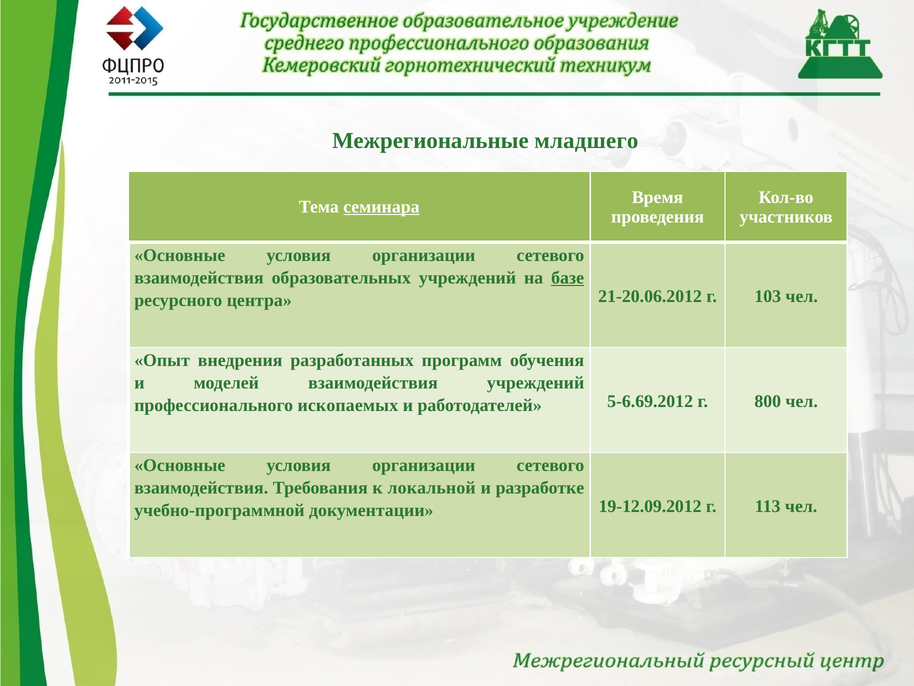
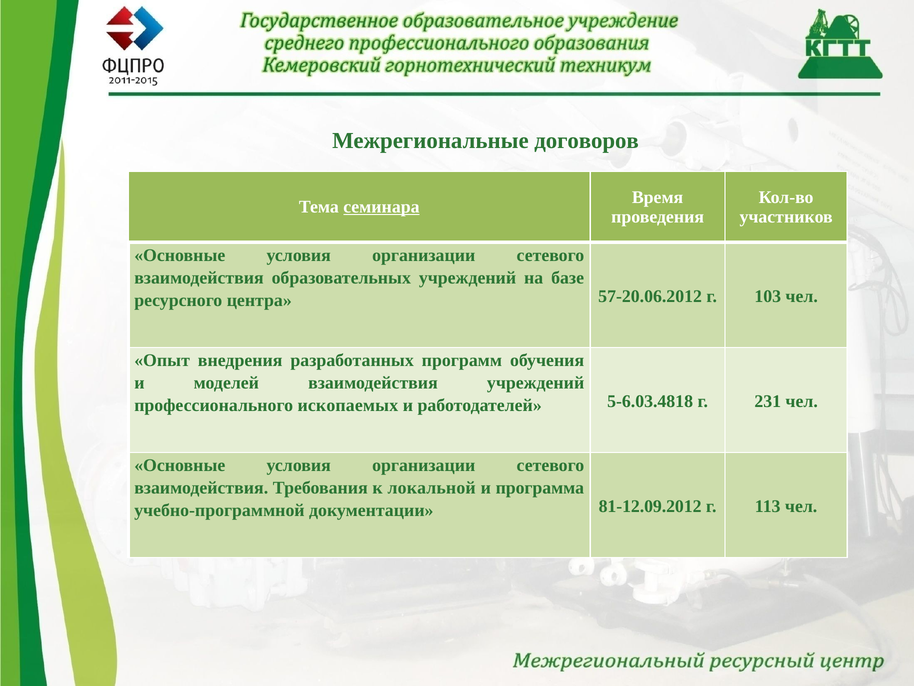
младшего: младшего -> договоров
базе underline: present -> none
21-20.06.2012: 21-20.06.2012 -> 57-20.06.2012
5-6.69.2012: 5-6.69.2012 -> 5-6.03.4818
800: 800 -> 231
разработке: разработке -> программа
19-12.09.2012: 19-12.09.2012 -> 81-12.09.2012
